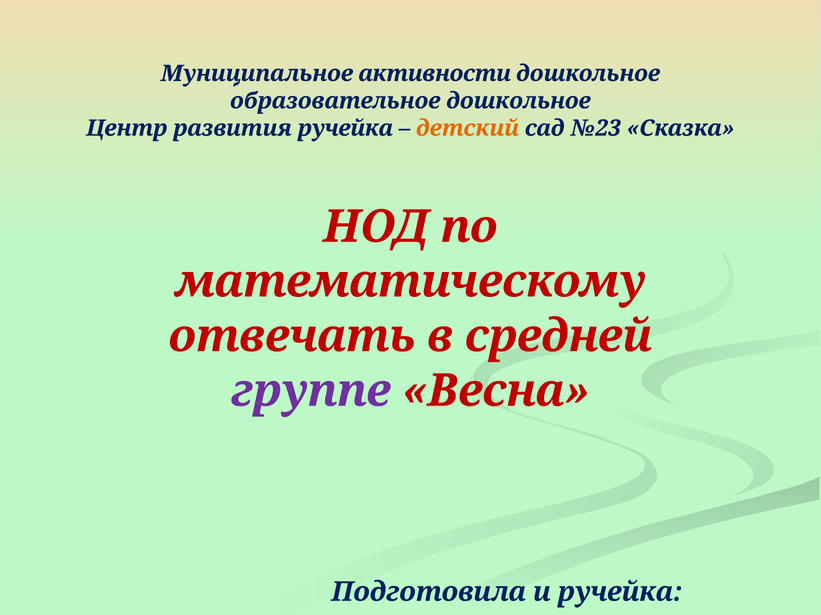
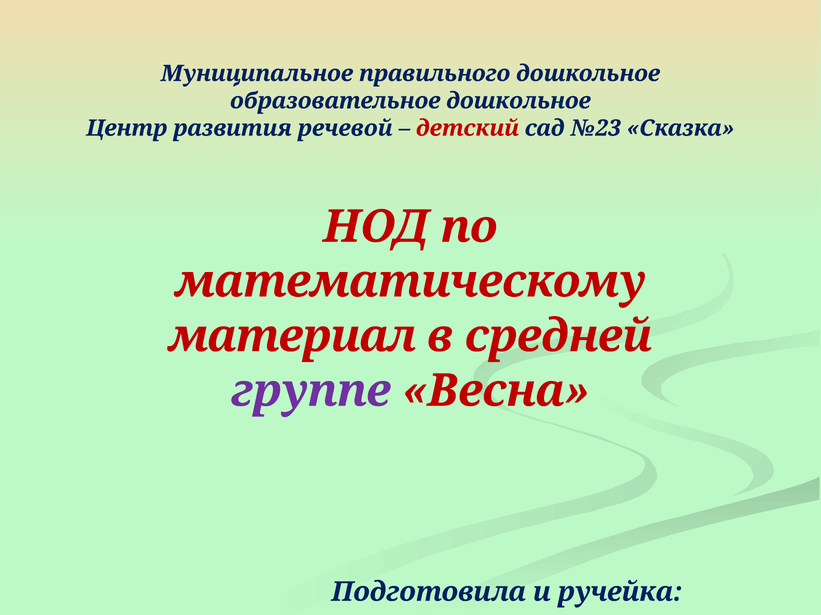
активности: активности -> правильного
развития ручейка: ручейка -> речевой
детский colour: orange -> red
отвечать: отвечать -> материал
